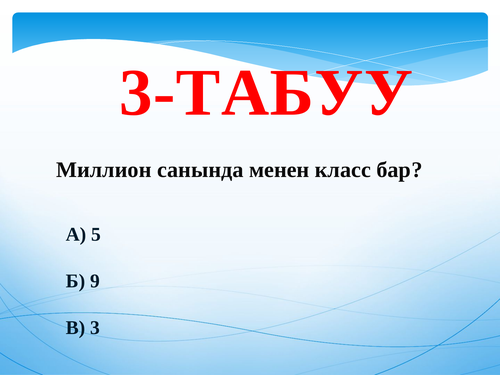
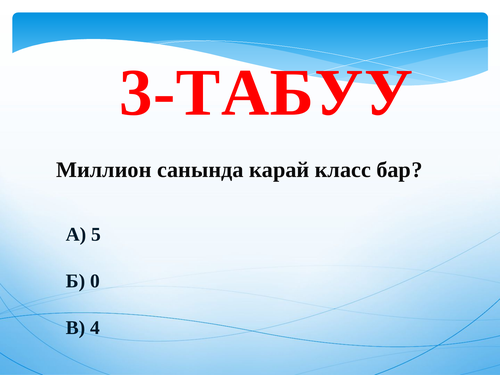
менен: менен -> карай
9: 9 -> 0
3: 3 -> 4
